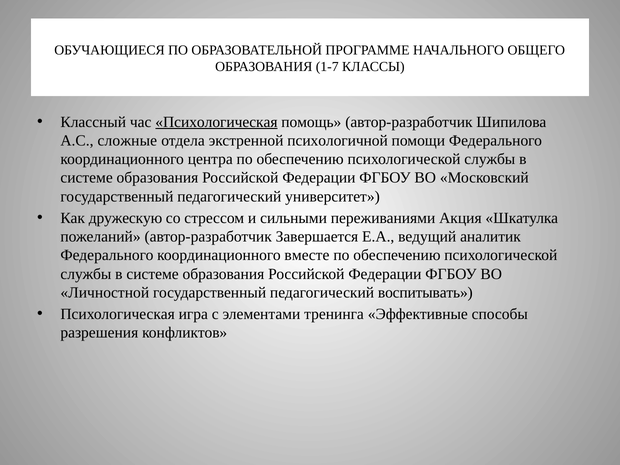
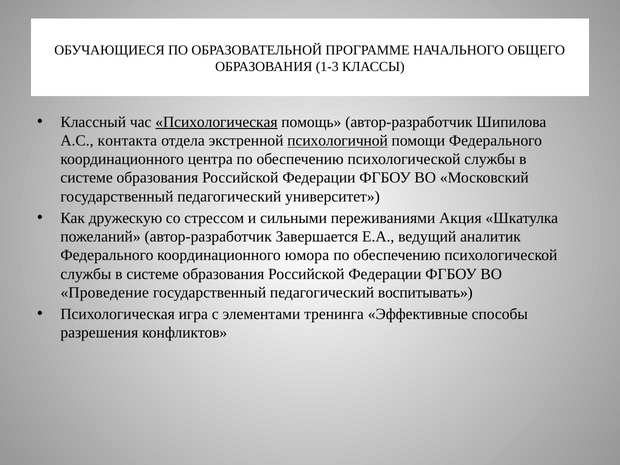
1-7: 1-7 -> 1-3
сложные: сложные -> контакта
психологичной underline: none -> present
вместе: вместе -> юмора
Личностной: Личностной -> Проведение
